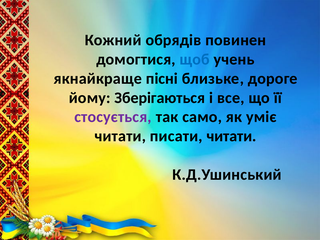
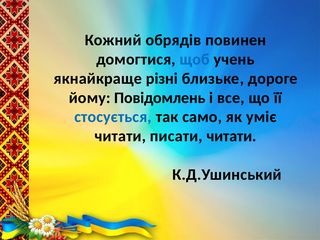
пісні: пісні -> різні
Зберігаються: Зберігаються -> Повідомлень
стосується colour: purple -> blue
